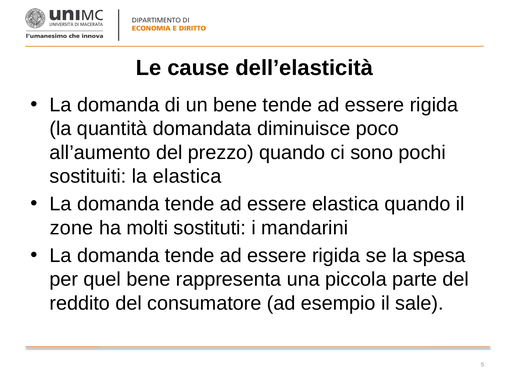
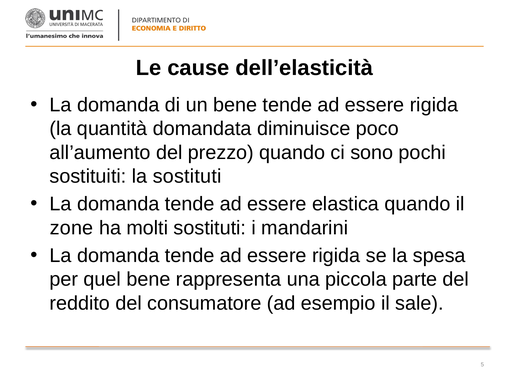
la elastica: elastica -> sostituti
